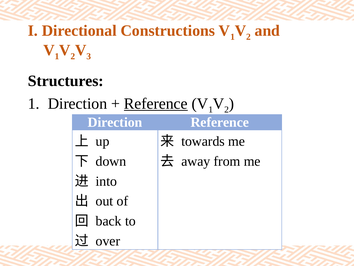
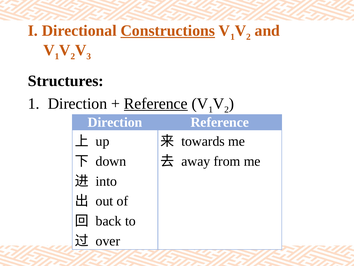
Constructions underline: none -> present
